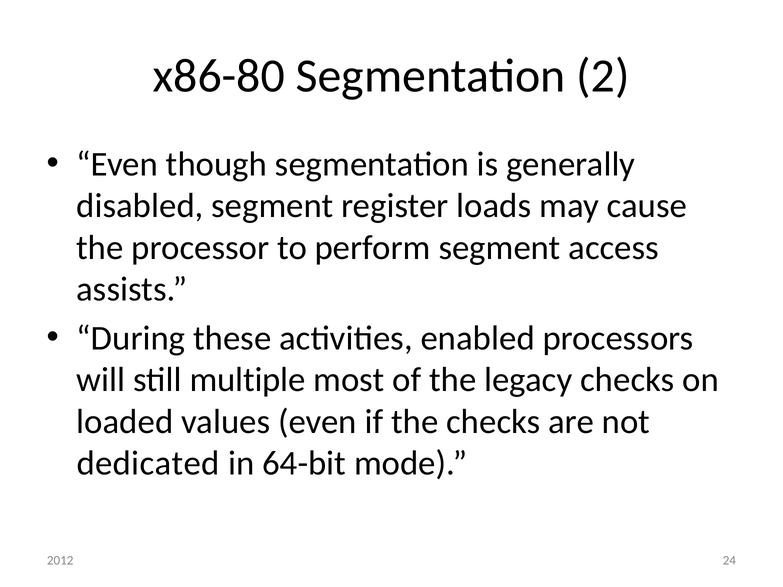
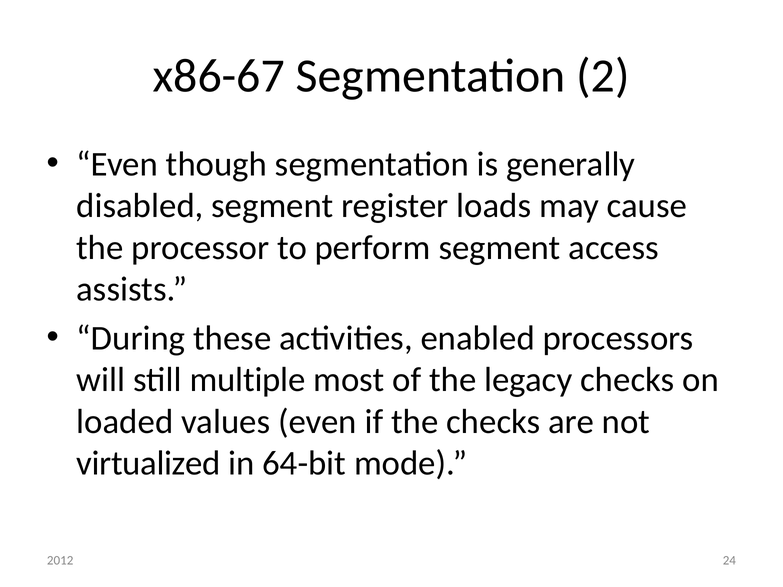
x86-80: x86-80 -> x86-67
dedicated: dedicated -> virtualized
